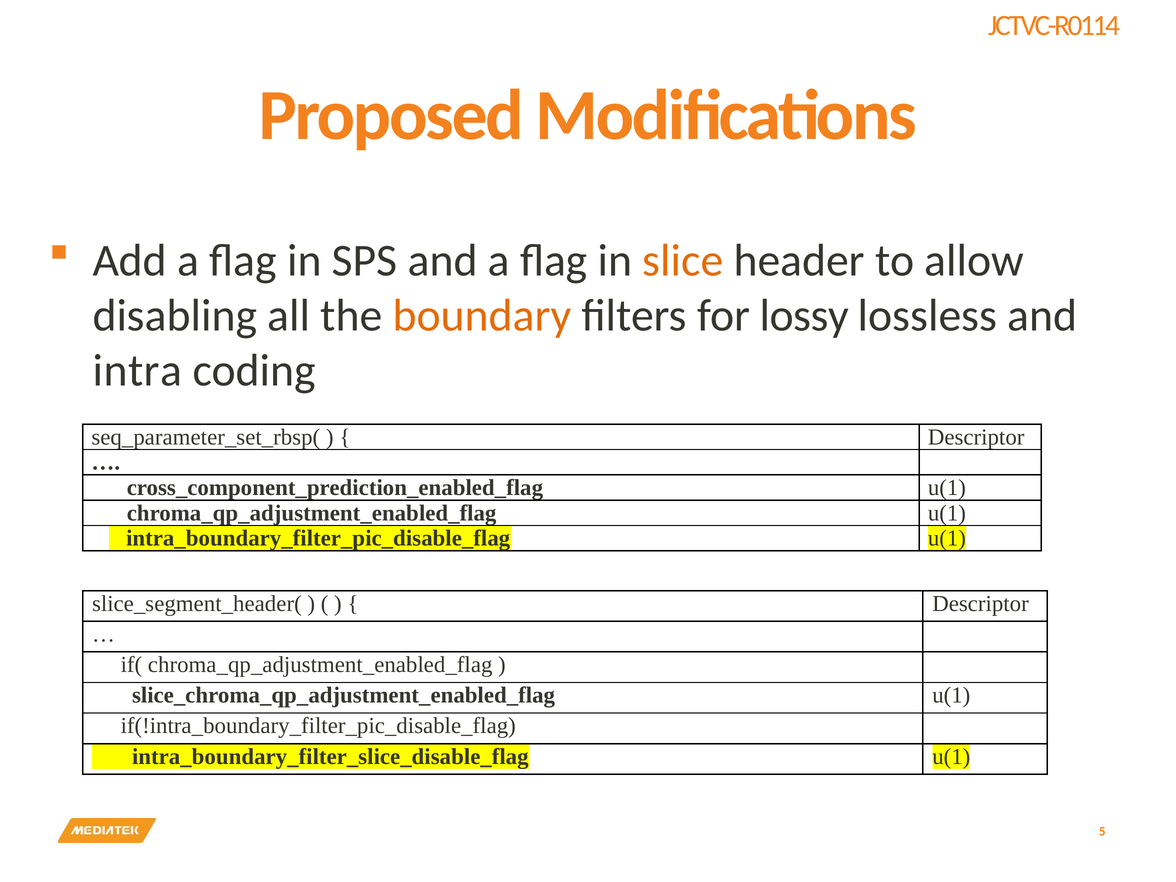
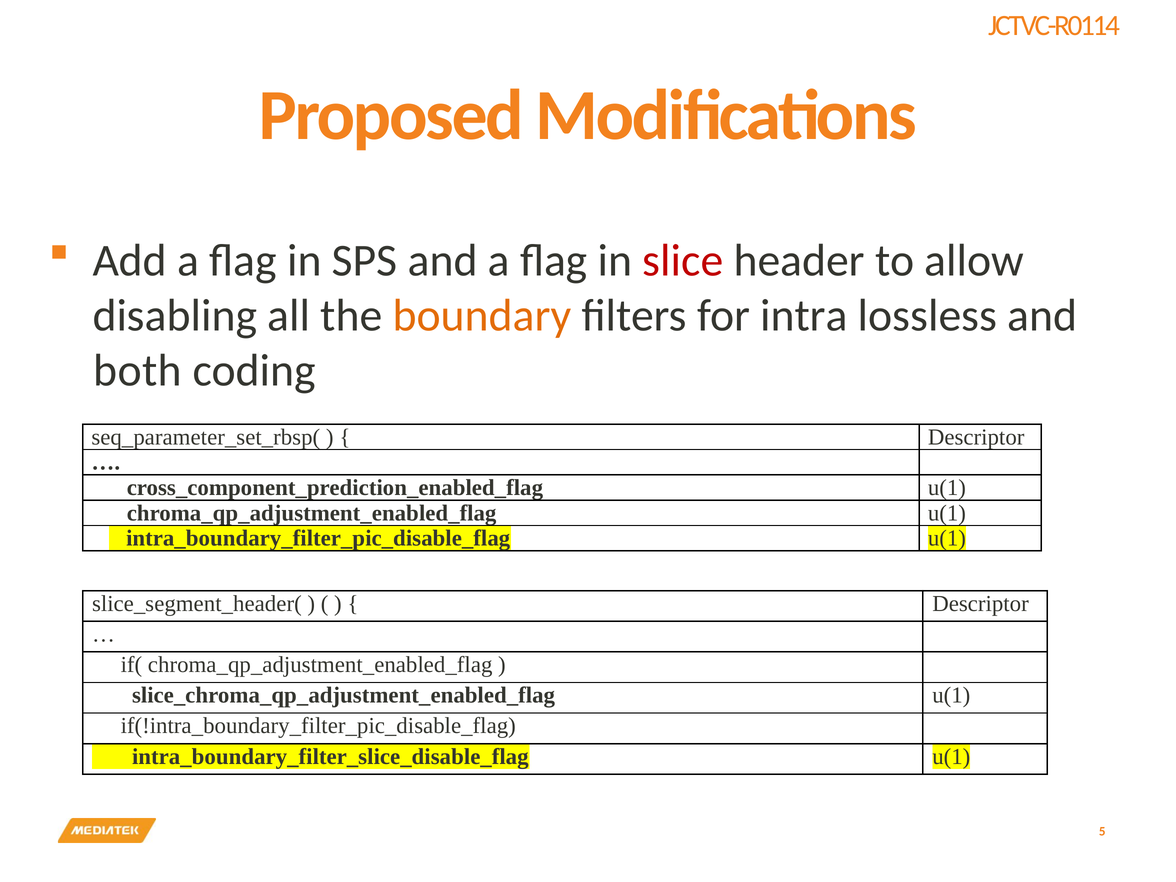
slice colour: orange -> red
lossy: lossy -> intra
intra: intra -> both
